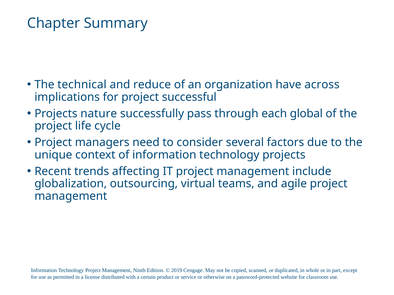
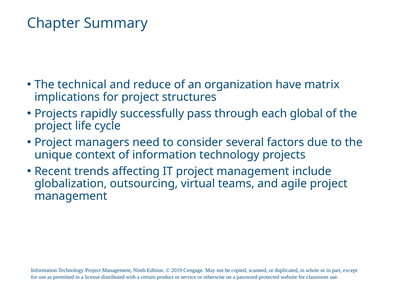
across: across -> matrix
successful: successful -> structures
nature: nature -> rapidly
